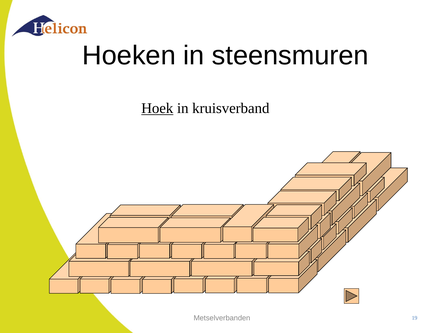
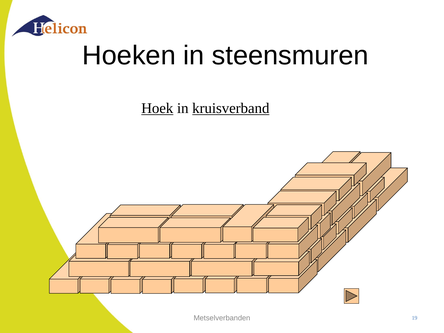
kruisverband underline: none -> present
